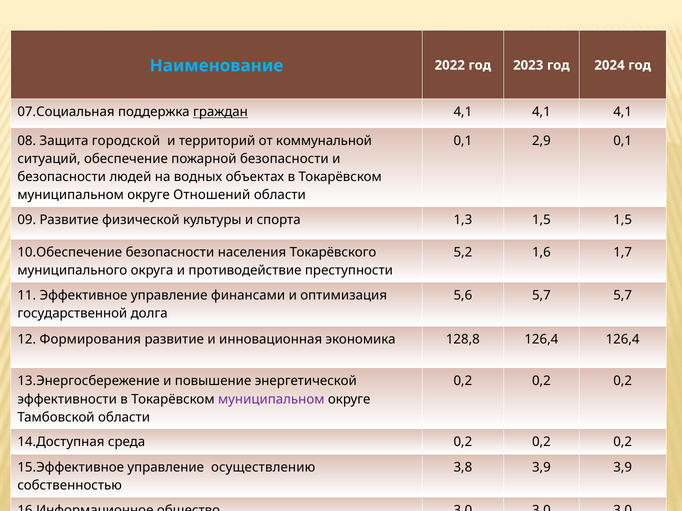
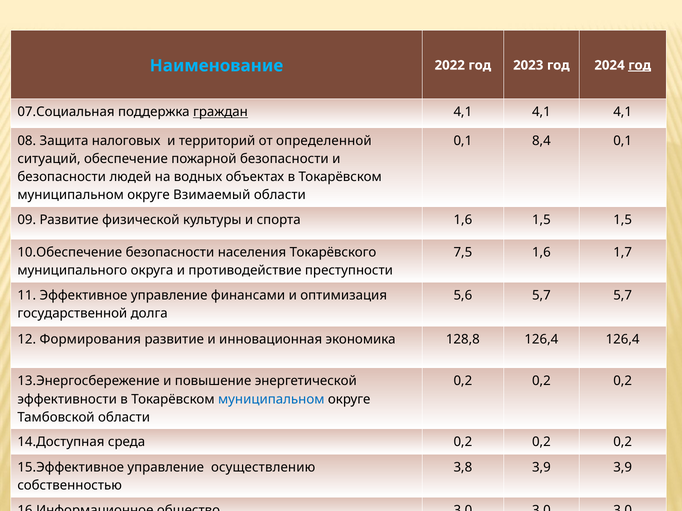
год at (640, 65) underline: none -> present
Защита городской: городской -> налоговых
от коммунальной: коммунальной -> определенной
2,9: 2,9 -> 8,4
Отношений: Отношений -> Взимаемый
спорта 1,3: 1,3 -> 1,6
5,2 at (463, 253): 5,2 -> 7,5
муниципальном at (271, 400) colour: purple -> blue
